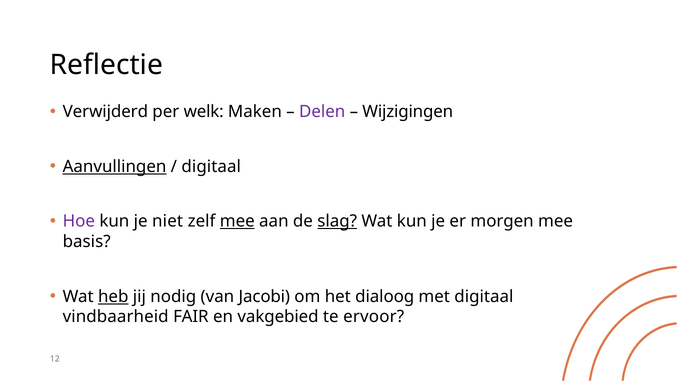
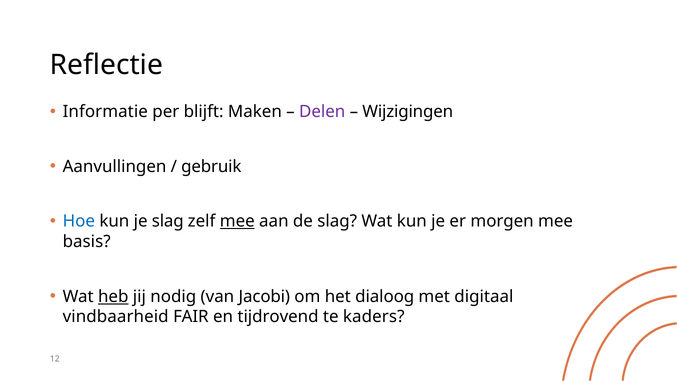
Verwijderd: Verwijderd -> Informatie
welk: welk -> blijft
Aanvullingen underline: present -> none
digitaal at (211, 167): digitaal -> gebruik
Hoe colour: purple -> blue
je niet: niet -> slag
slag at (337, 221) underline: present -> none
vakgebied: vakgebied -> tijdrovend
ervoor: ervoor -> kaders
